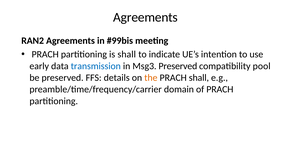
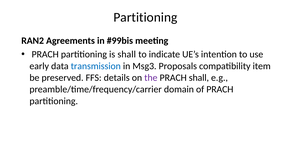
Agreements at (146, 17): Agreements -> Partitioning
Msg3 Preserved: Preserved -> Proposals
pool: pool -> item
the colour: orange -> purple
